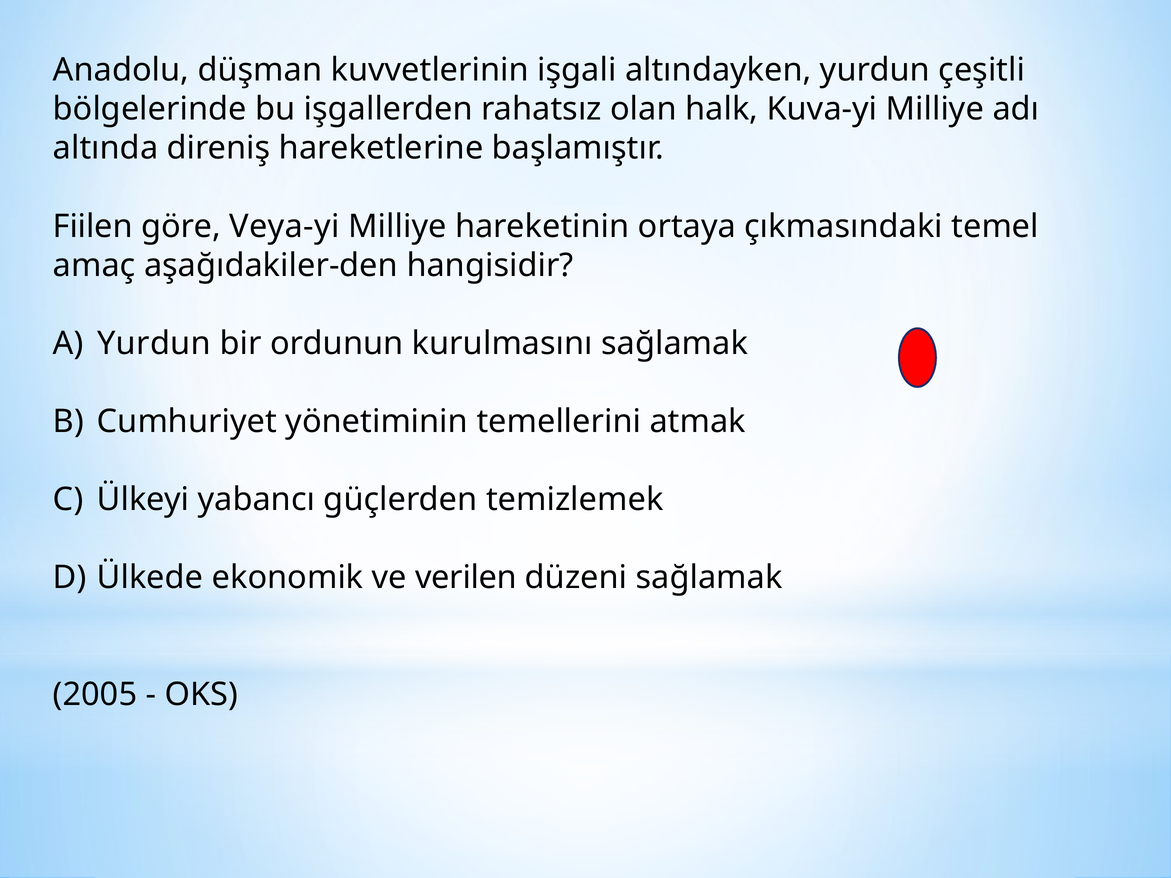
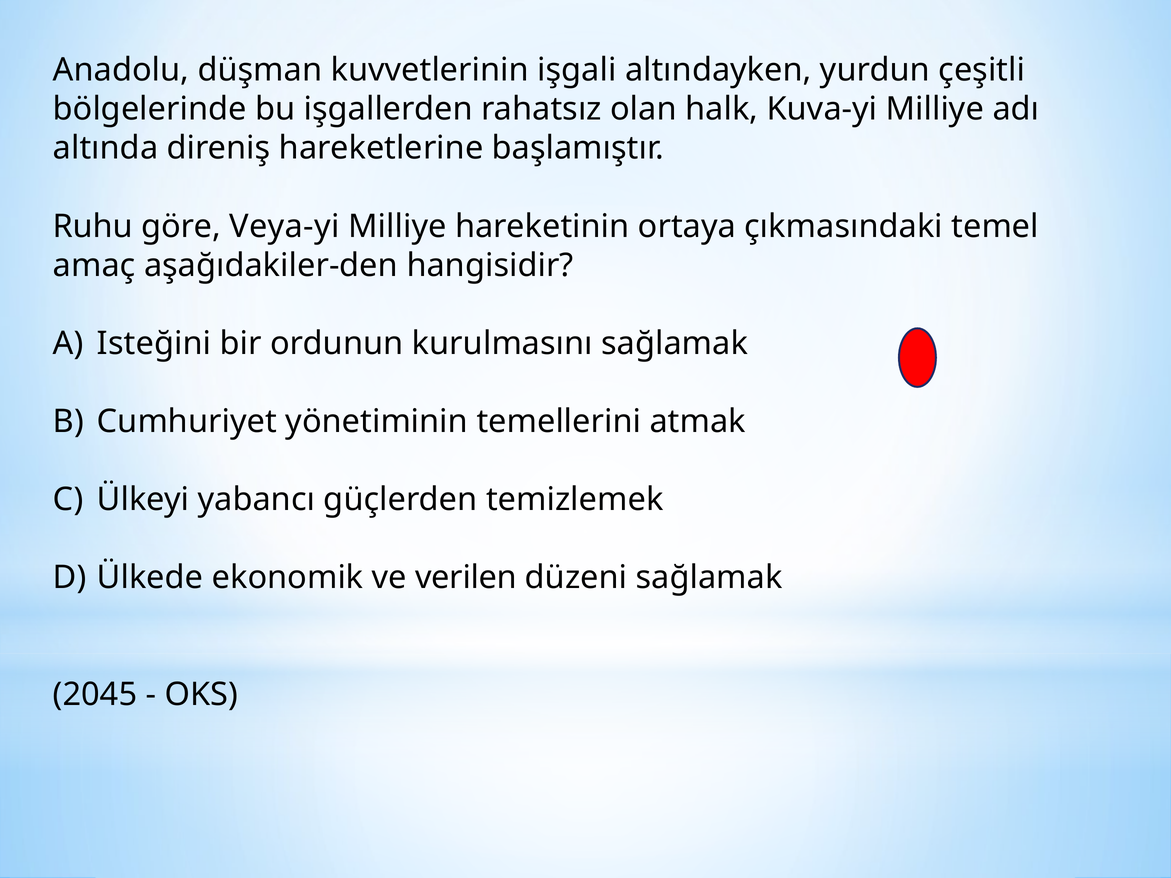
Fiilen: Fiilen -> Ruhu
Yurdun at (154, 344): Yurdun -> Isteğini
2005: 2005 -> 2045
